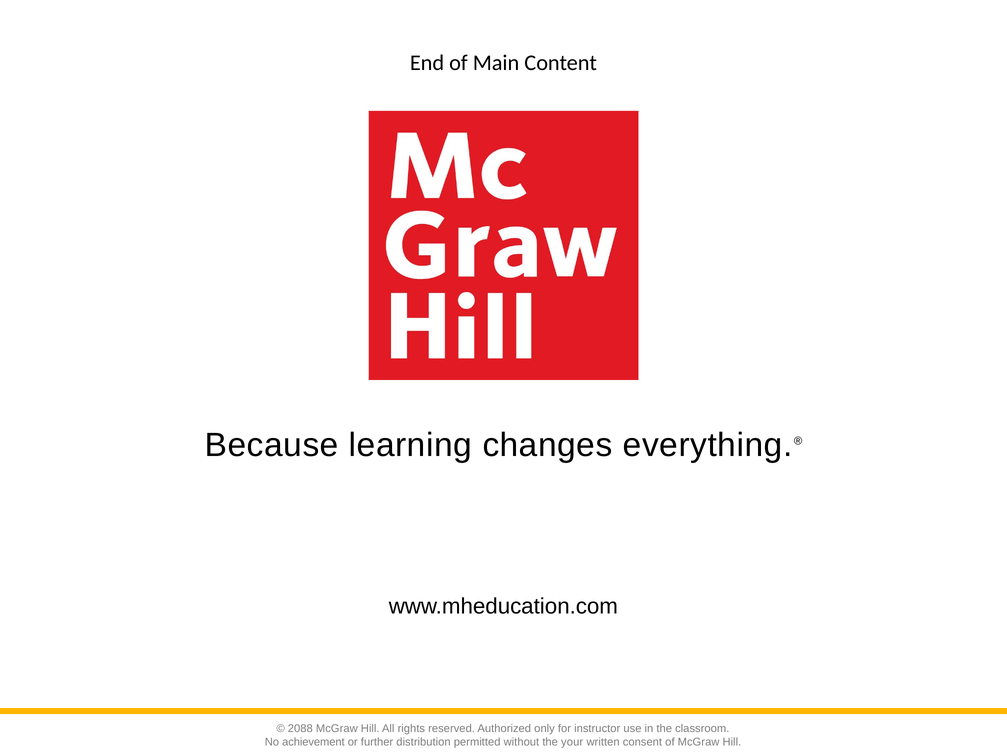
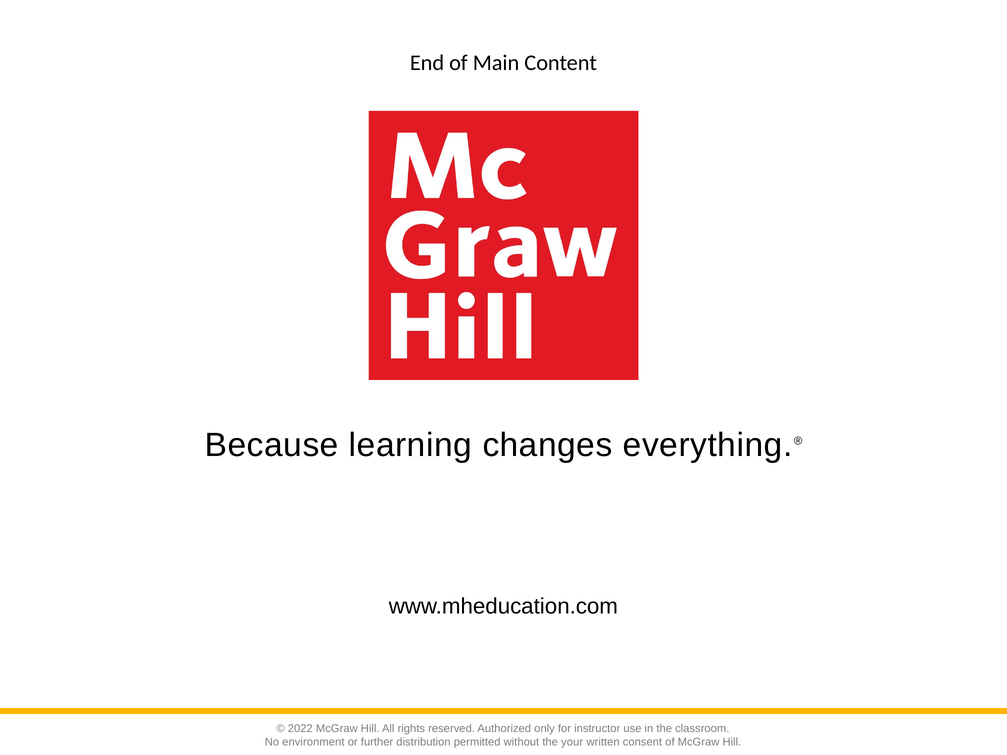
2088: 2088 -> 2022
achievement: achievement -> environment
